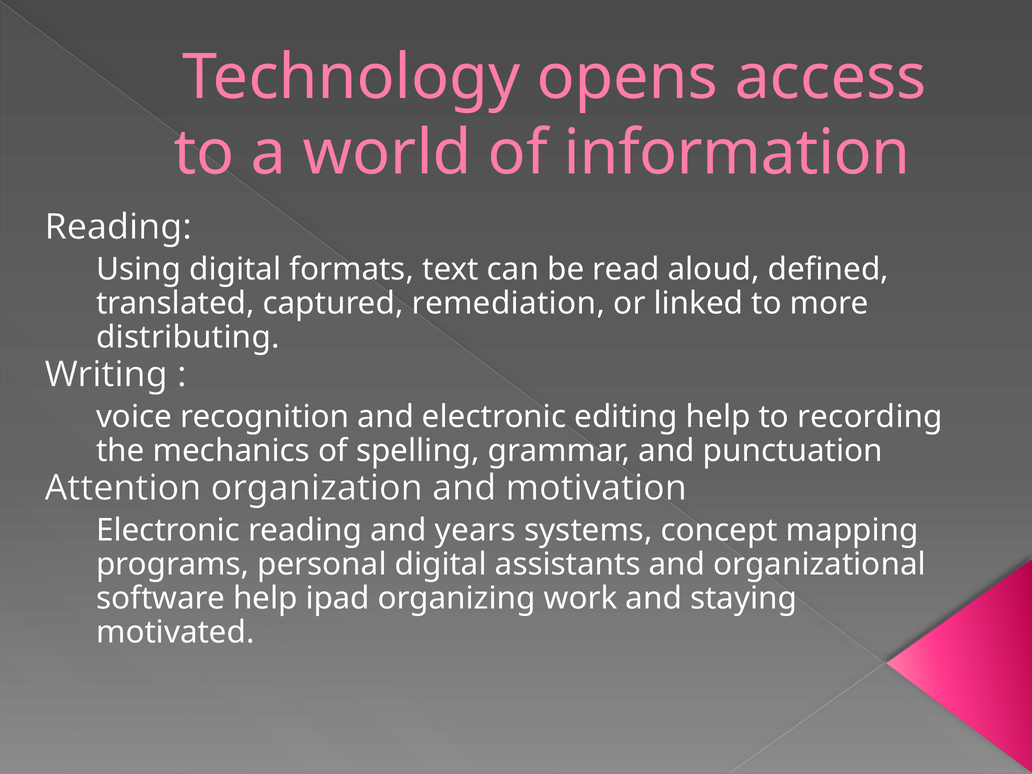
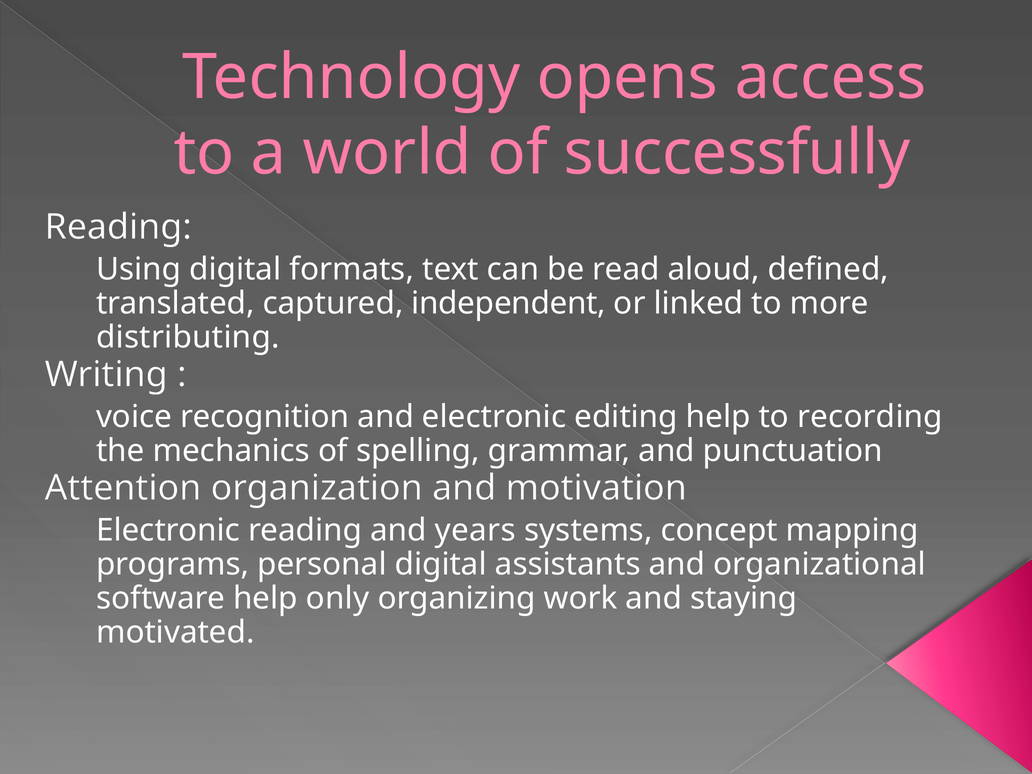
information: information -> successfully
remediation: remediation -> independent
ipad: ipad -> only
